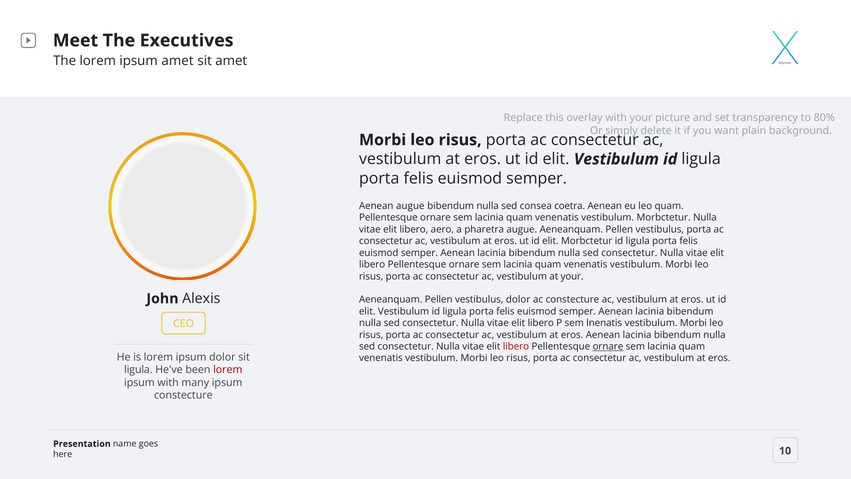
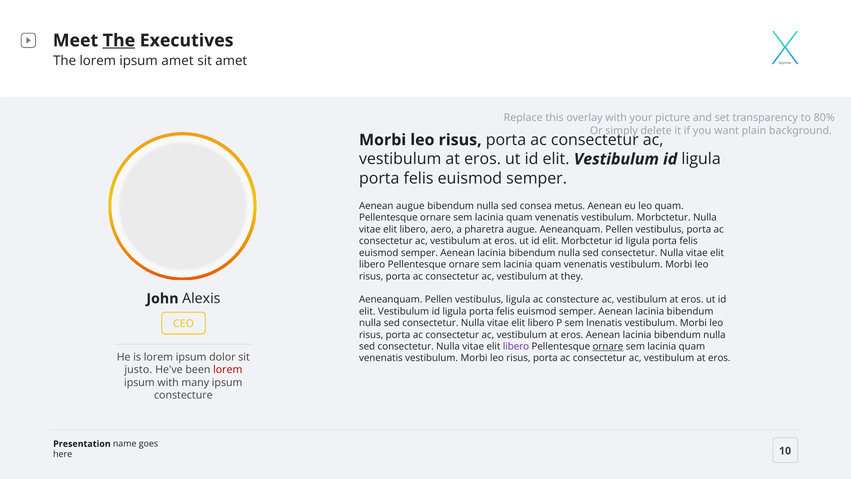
The at (119, 40) underline: none -> present
coetra: coetra -> metus
at your: your -> they
vestibulus dolor: dolor -> ligula
libero at (516, 346) colour: red -> purple
ligula at (138, 370): ligula -> justo
